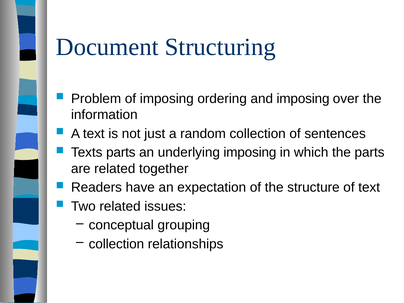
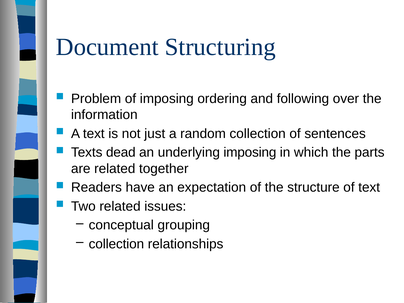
and imposing: imposing -> following
Texts parts: parts -> dead
